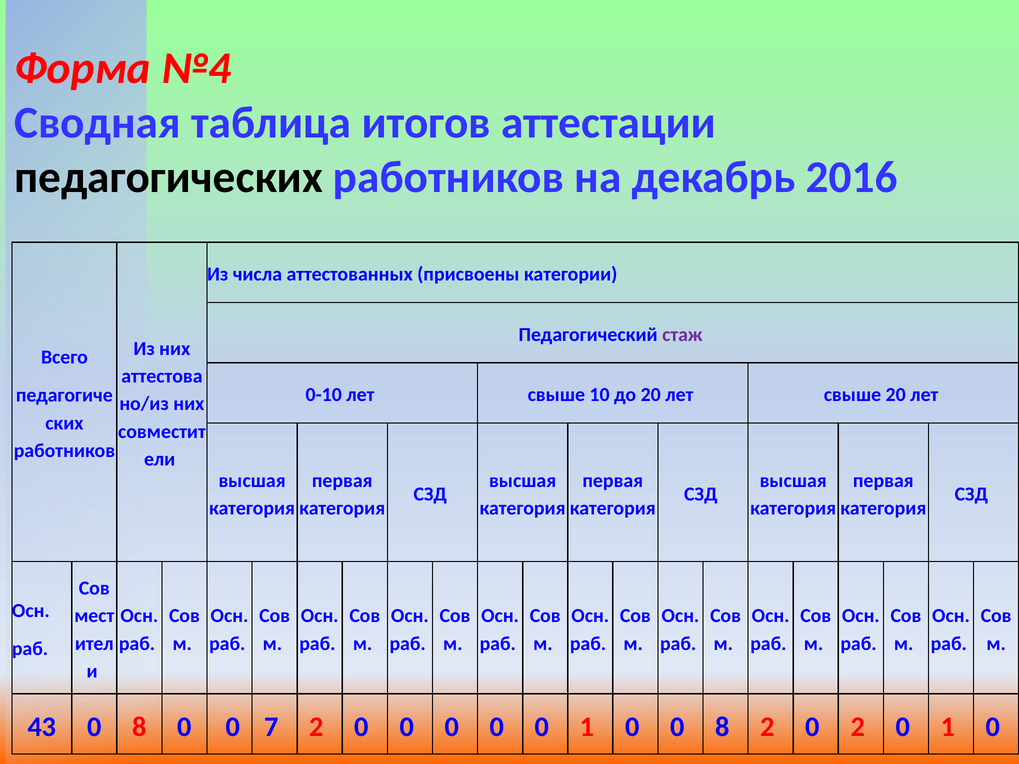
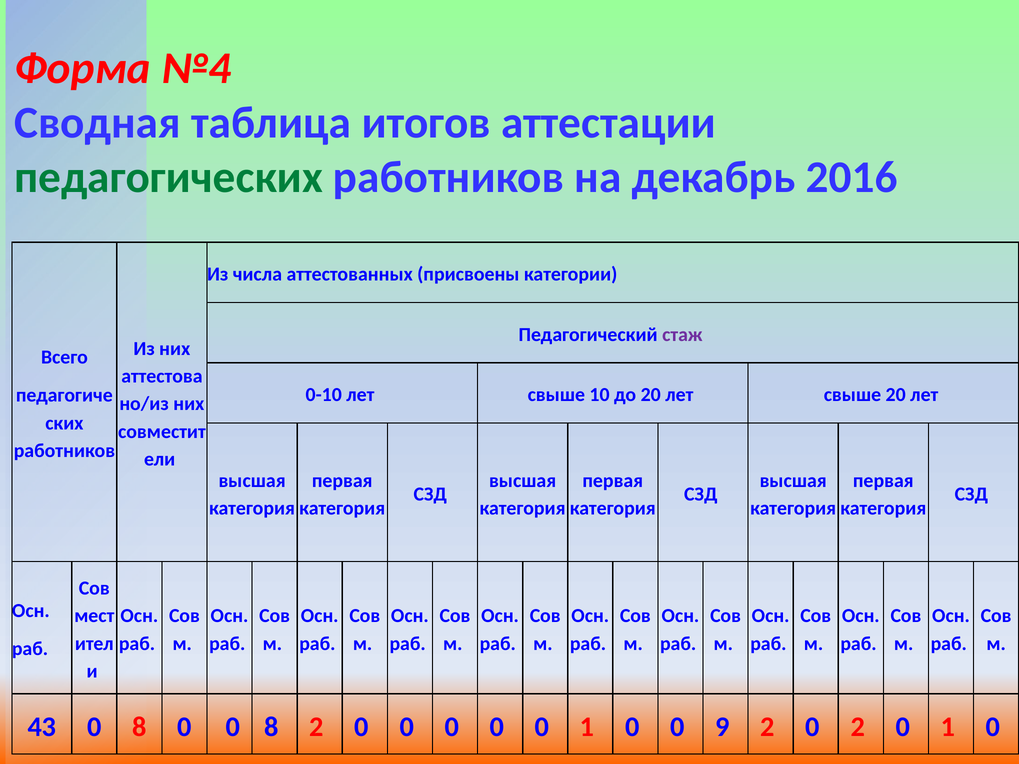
педагогических colour: black -> green
0 0 7: 7 -> 8
0 0 8: 8 -> 9
